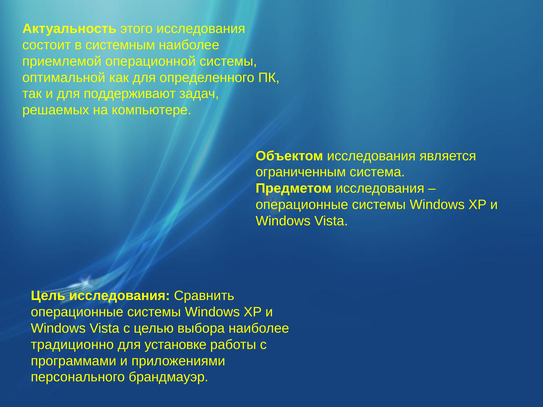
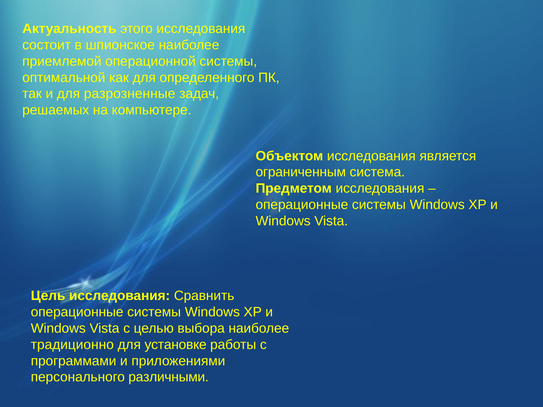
системным: системным -> шпионское
поддерживают: поддерживают -> разрозненные
брандмауэр: брандмауэр -> различными
